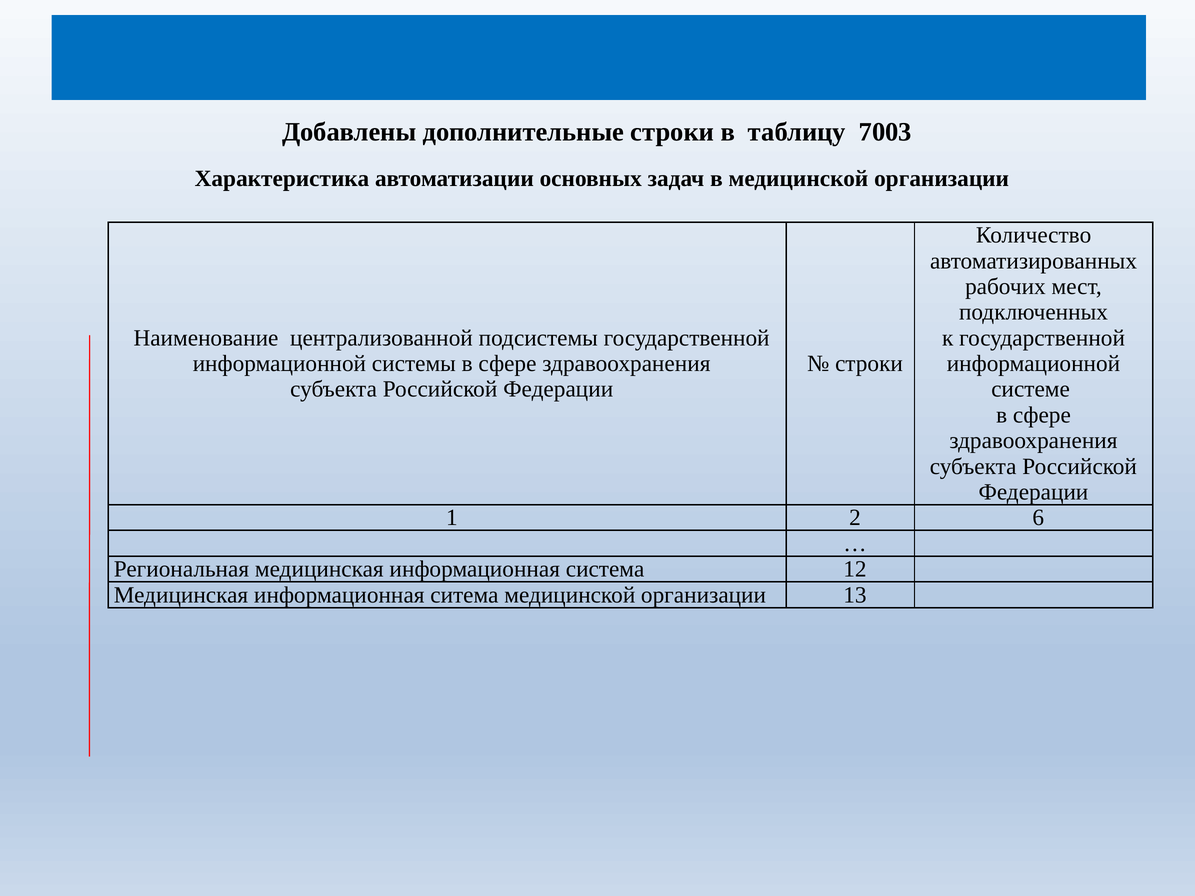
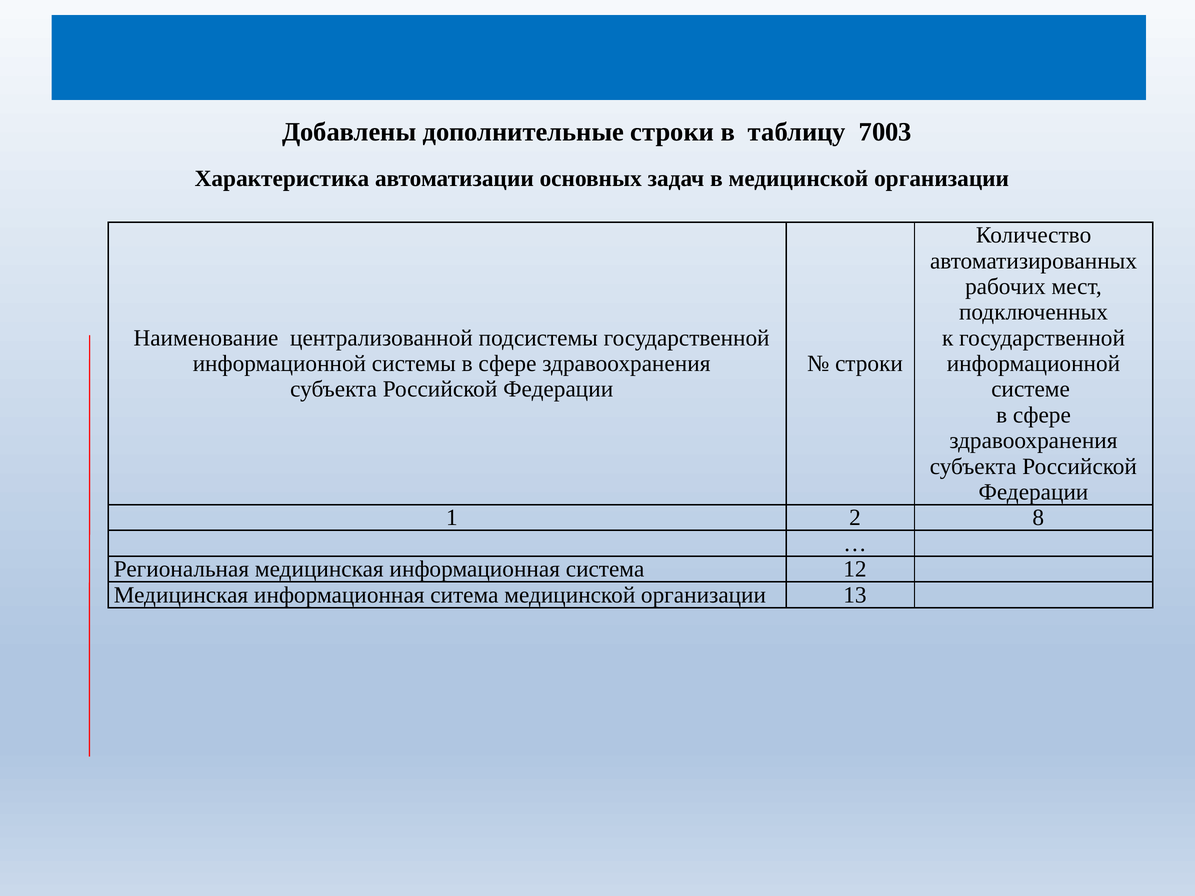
6: 6 -> 8
